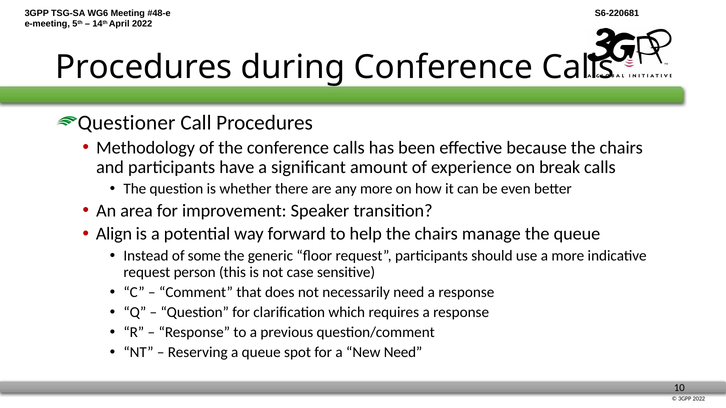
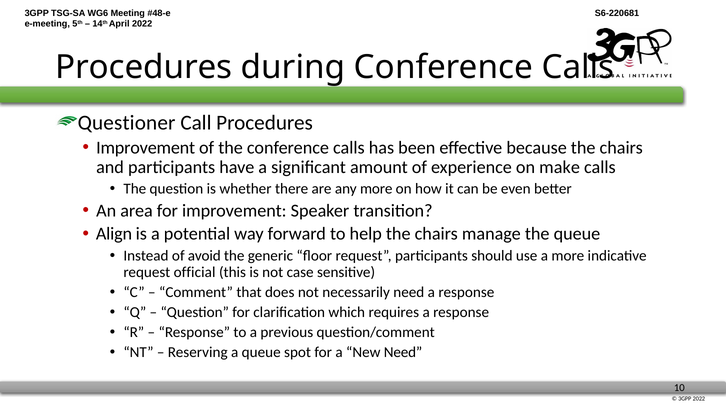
Methodology at (146, 148): Methodology -> Improvement
break: break -> make
some: some -> avoid
person: person -> official
